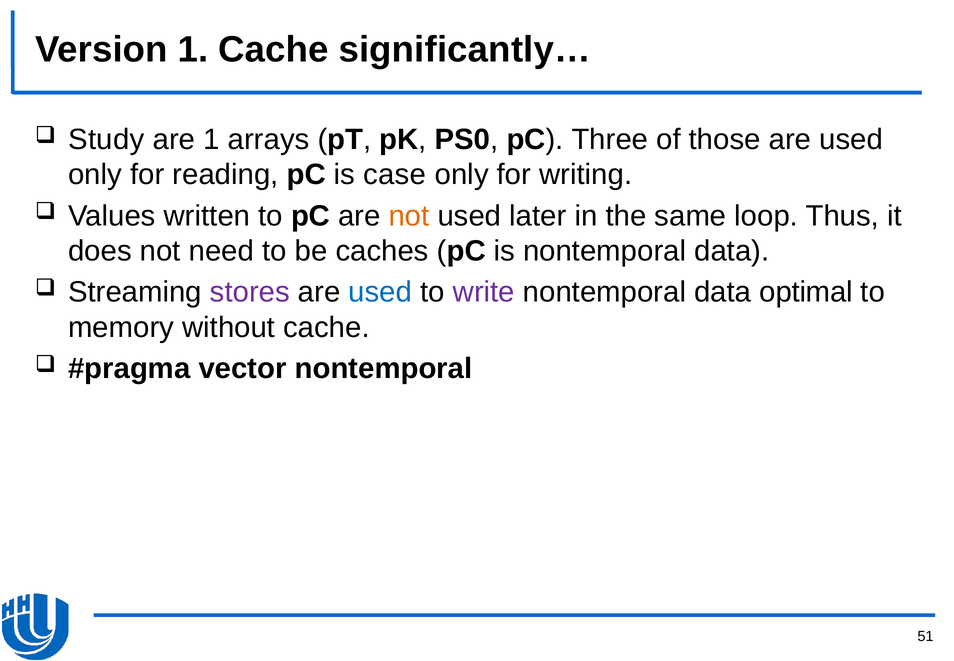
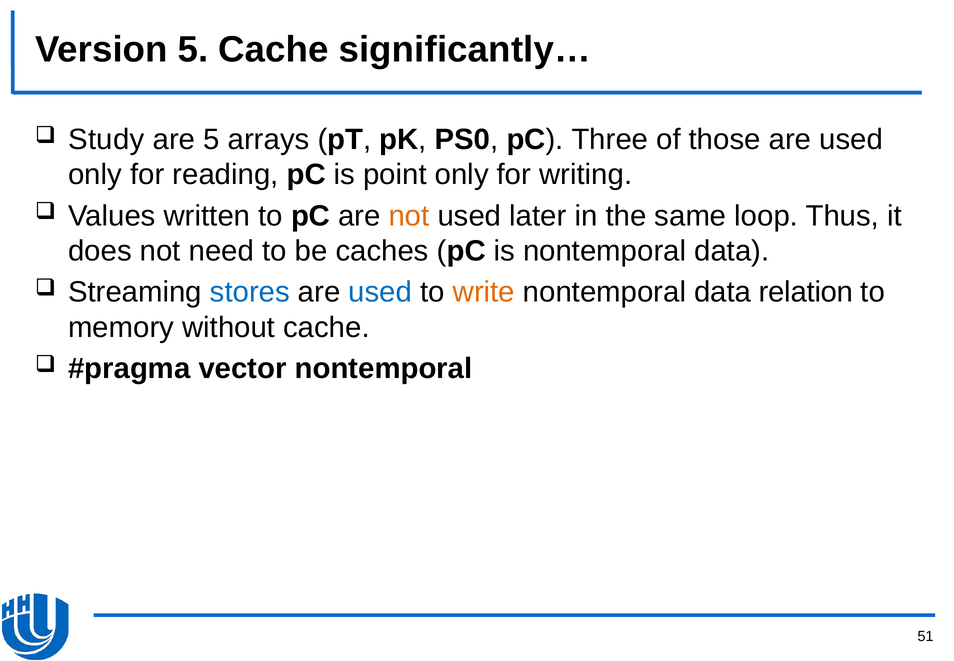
Version 1: 1 -> 5
are 1: 1 -> 5
case: case -> point
stores colour: purple -> blue
write colour: purple -> orange
optimal: optimal -> relation
